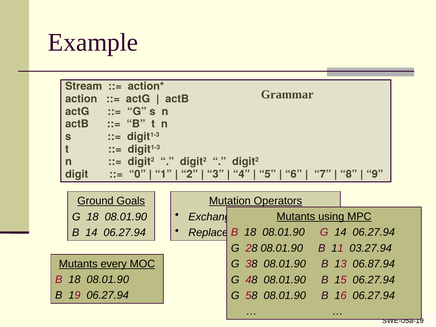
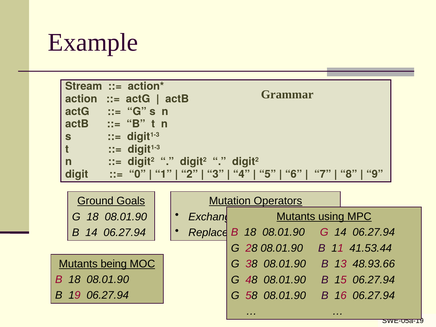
03.27.94: 03.27.94 -> 41.53.44
every: every -> being
06.87.94: 06.87.94 -> 48.93.66
